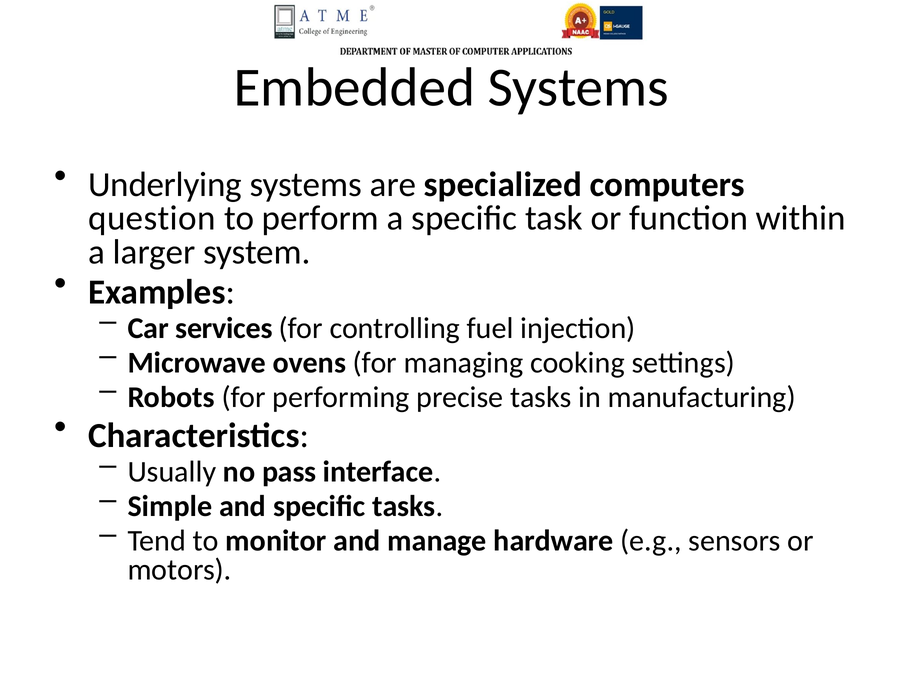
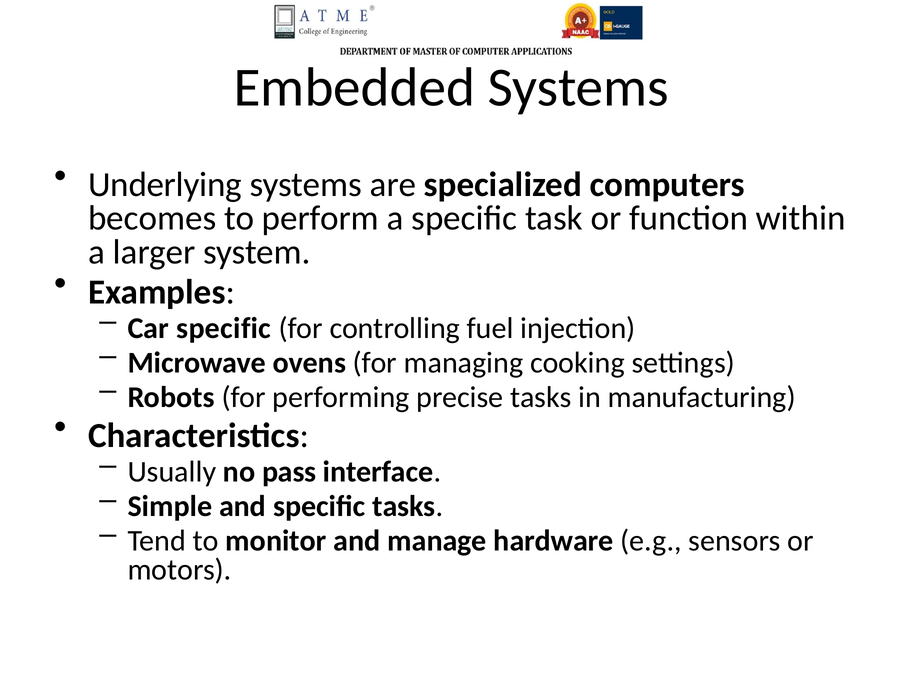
question: question -> becomes
Car services: services -> specific
